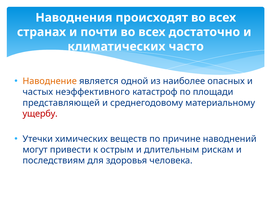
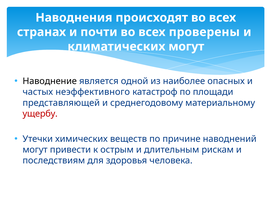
достаточно: достаточно -> проверены
климатических часто: часто -> могут
Наводнение colour: orange -> black
